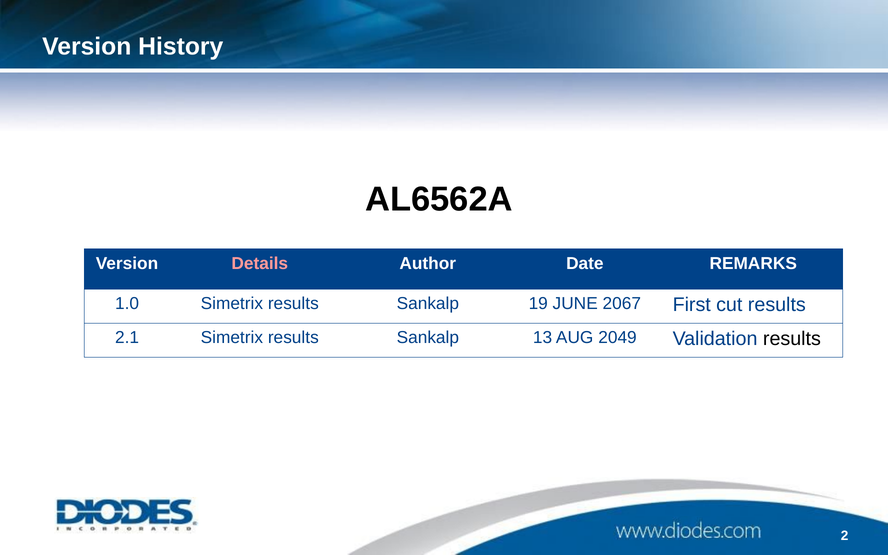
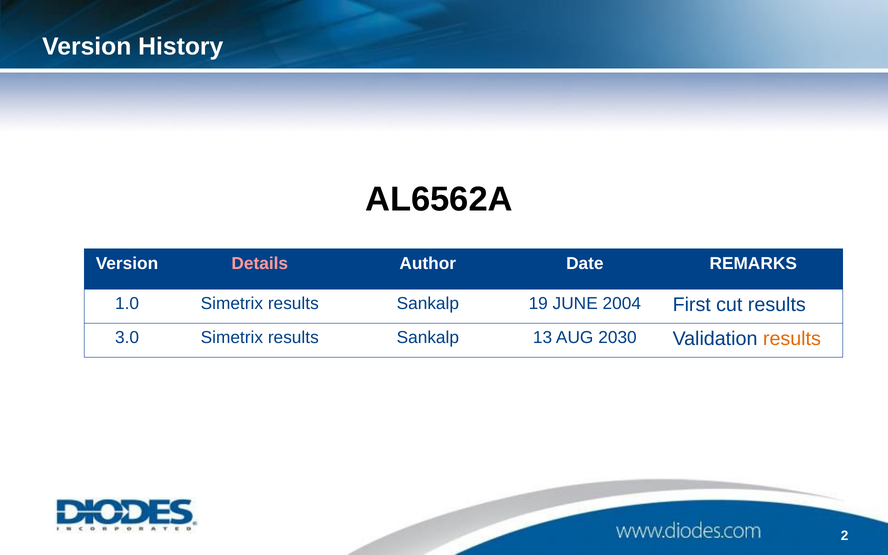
2067: 2067 -> 2004
2.1: 2.1 -> 3.0
2049: 2049 -> 2030
results at (792, 339) colour: black -> orange
